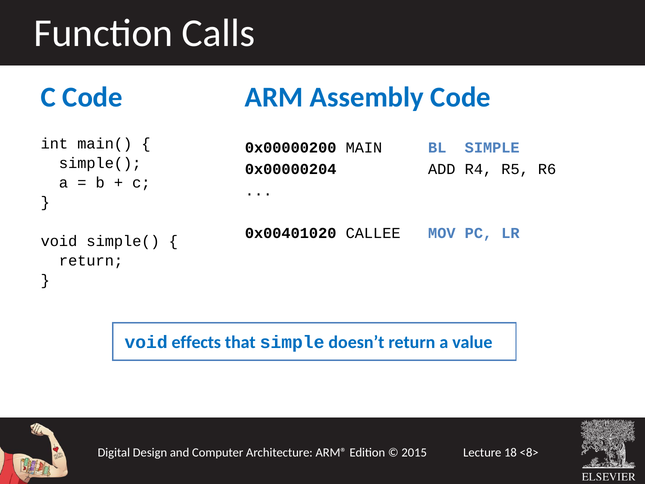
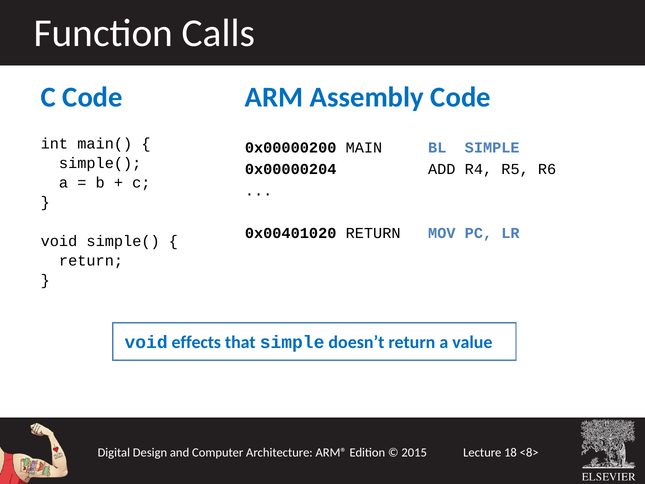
0x00401020 CALLEE: CALLEE -> RETURN
